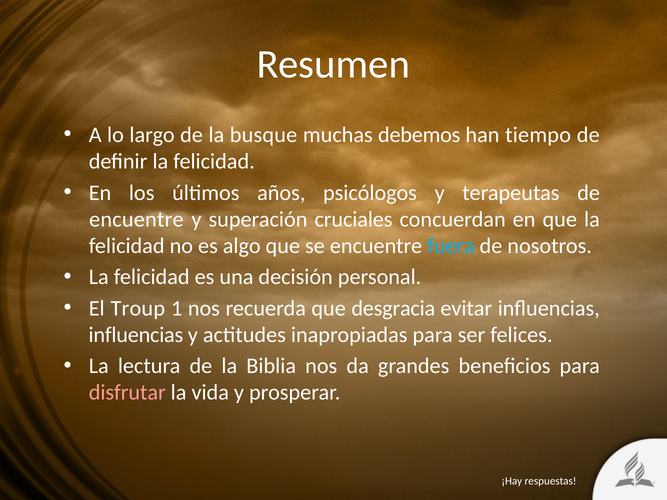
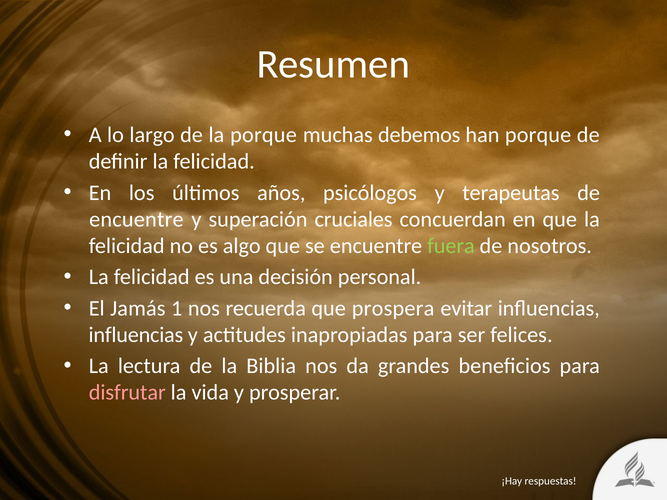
la busque: busque -> porque
han tiempo: tiempo -> porque
fuera colour: light blue -> light green
Troup: Troup -> Jamás
desgracia: desgracia -> prospera
